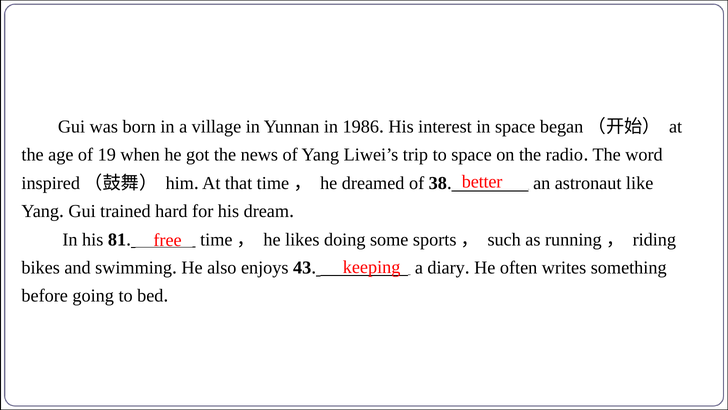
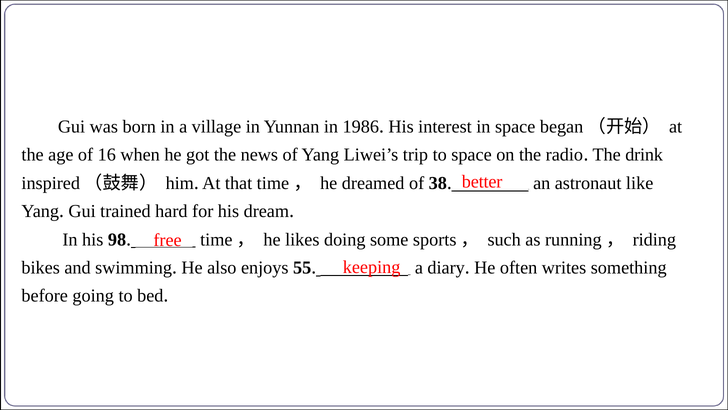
19: 19 -> 16
word: word -> drink
81: 81 -> 98
43: 43 -> 55
